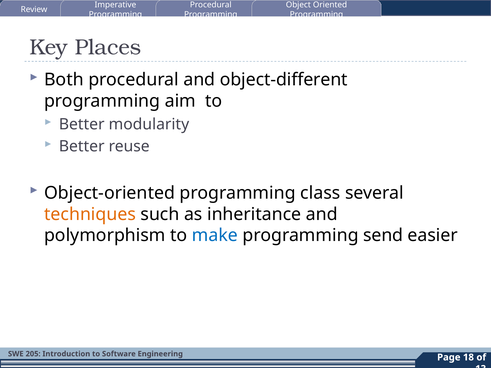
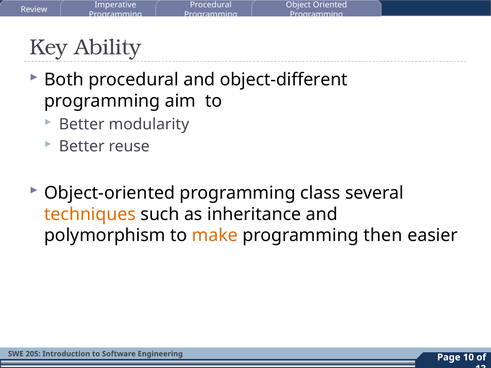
Places: Places -> Ability
make colour: blue -> orange
send: send -> then
18: 18 -> 10
